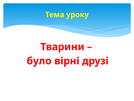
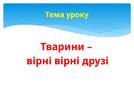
було at (39, 61): було -> вірні
